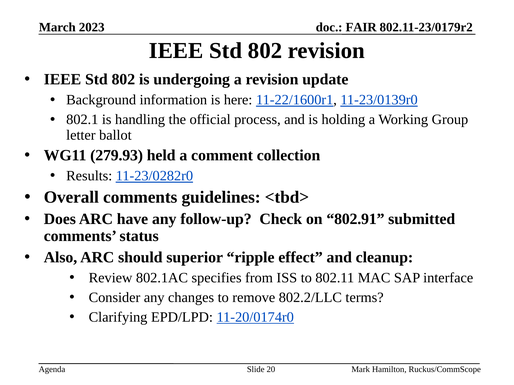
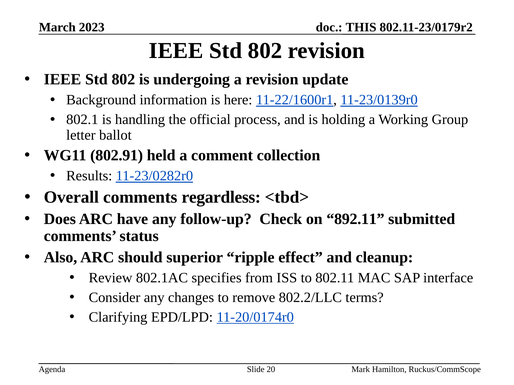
FAIR: FAIR -> THIS
279.93: 279.93 -> 802.91
guidelines: guidelines -> regardless
802.91: 802.91 -> 892.11
